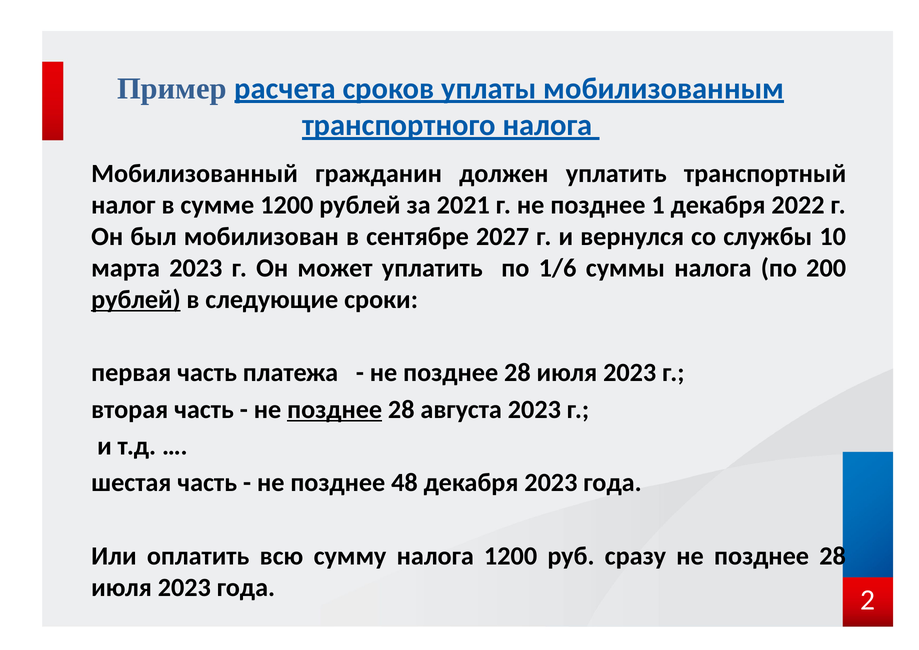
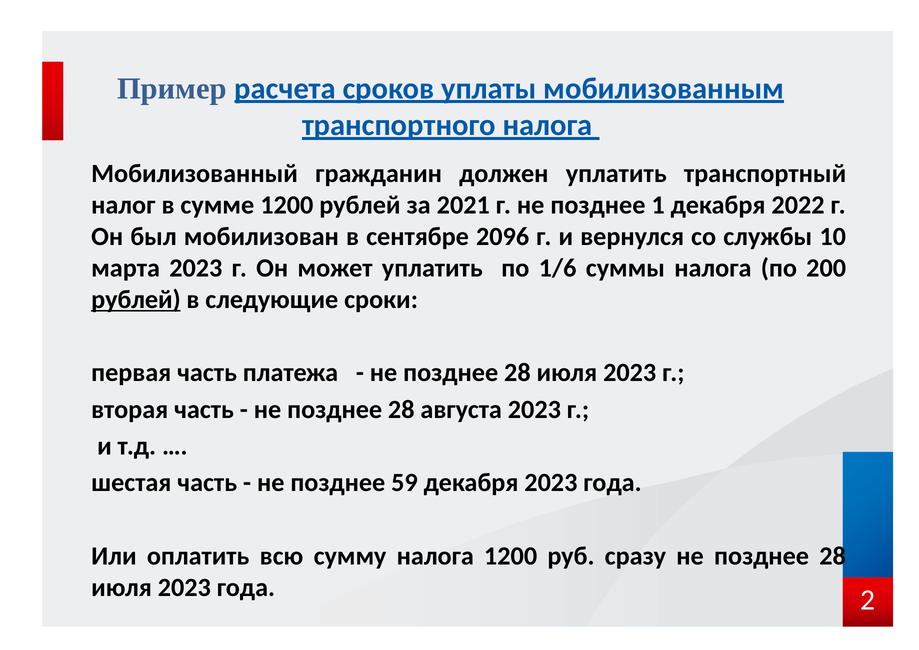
2027: 2027 -> 2096
позднее at (335, 409) underline: present -> none
48: 48 -> 59
